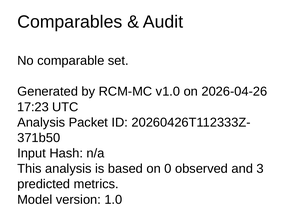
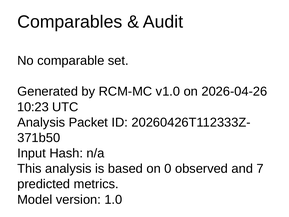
17:23: 17:23 -> 10:23
3: 3 -> 7
